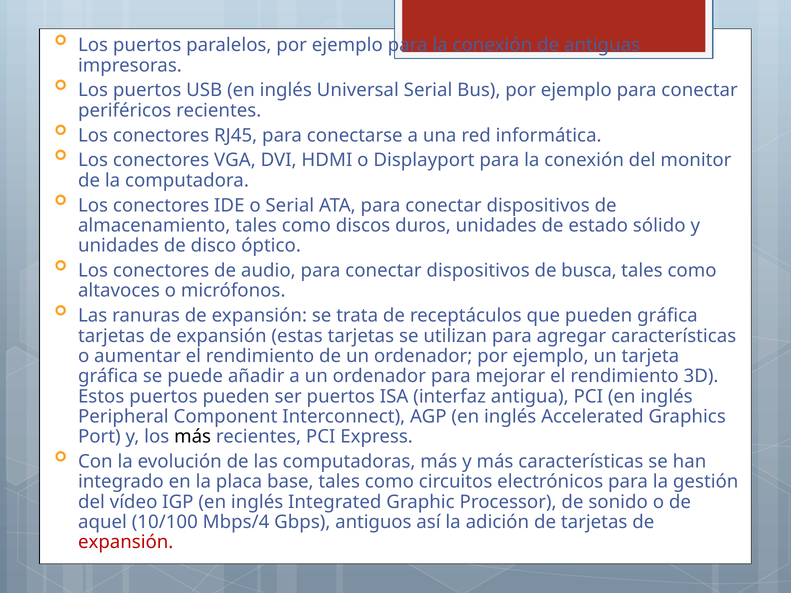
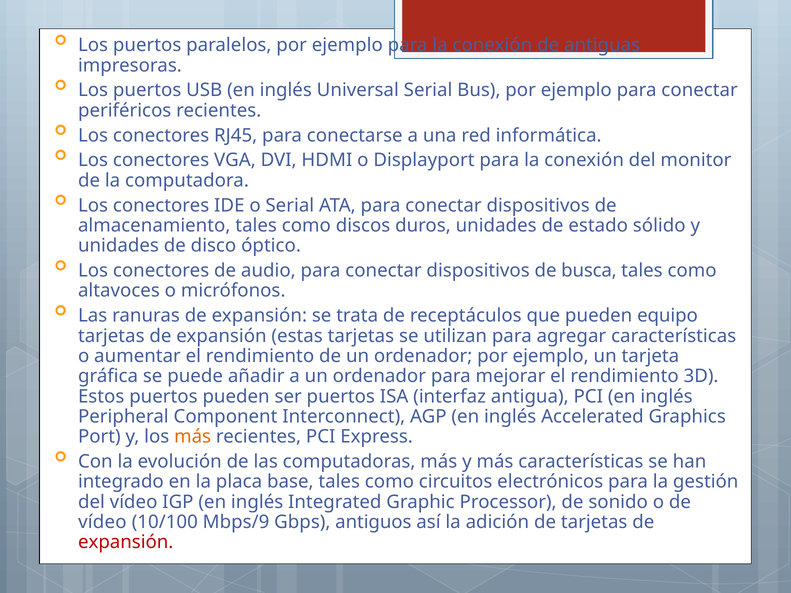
pueden gráfica: gráfica -> equipo
más at (193, 437) colour: black -> orange
aquel at (102, 522): aquel -> vídeo
Mbps/4: Mbps/4 -> Mbps/9
